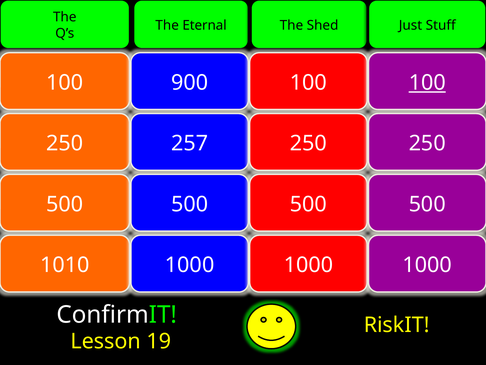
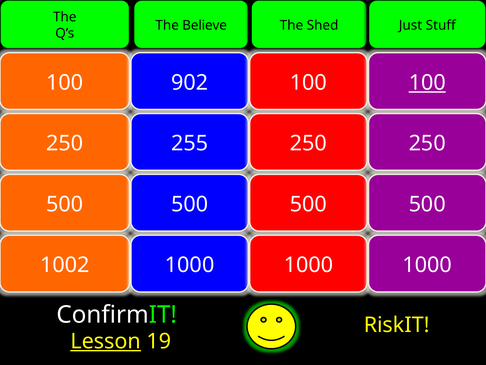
Eternal: Eternal -> Believe
900: 900 -> 902
257: 257 -> 255
1010: 1010 -> 1002
Lesson underline: none -> present
